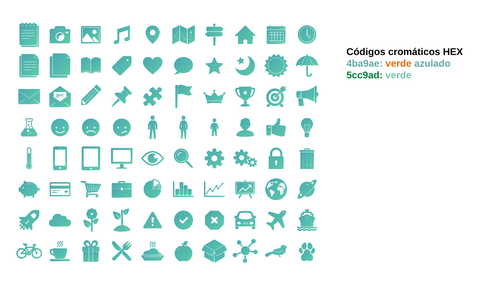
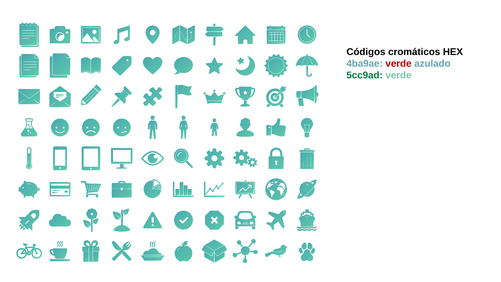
verde at (399, 64) colour: orange -> red
